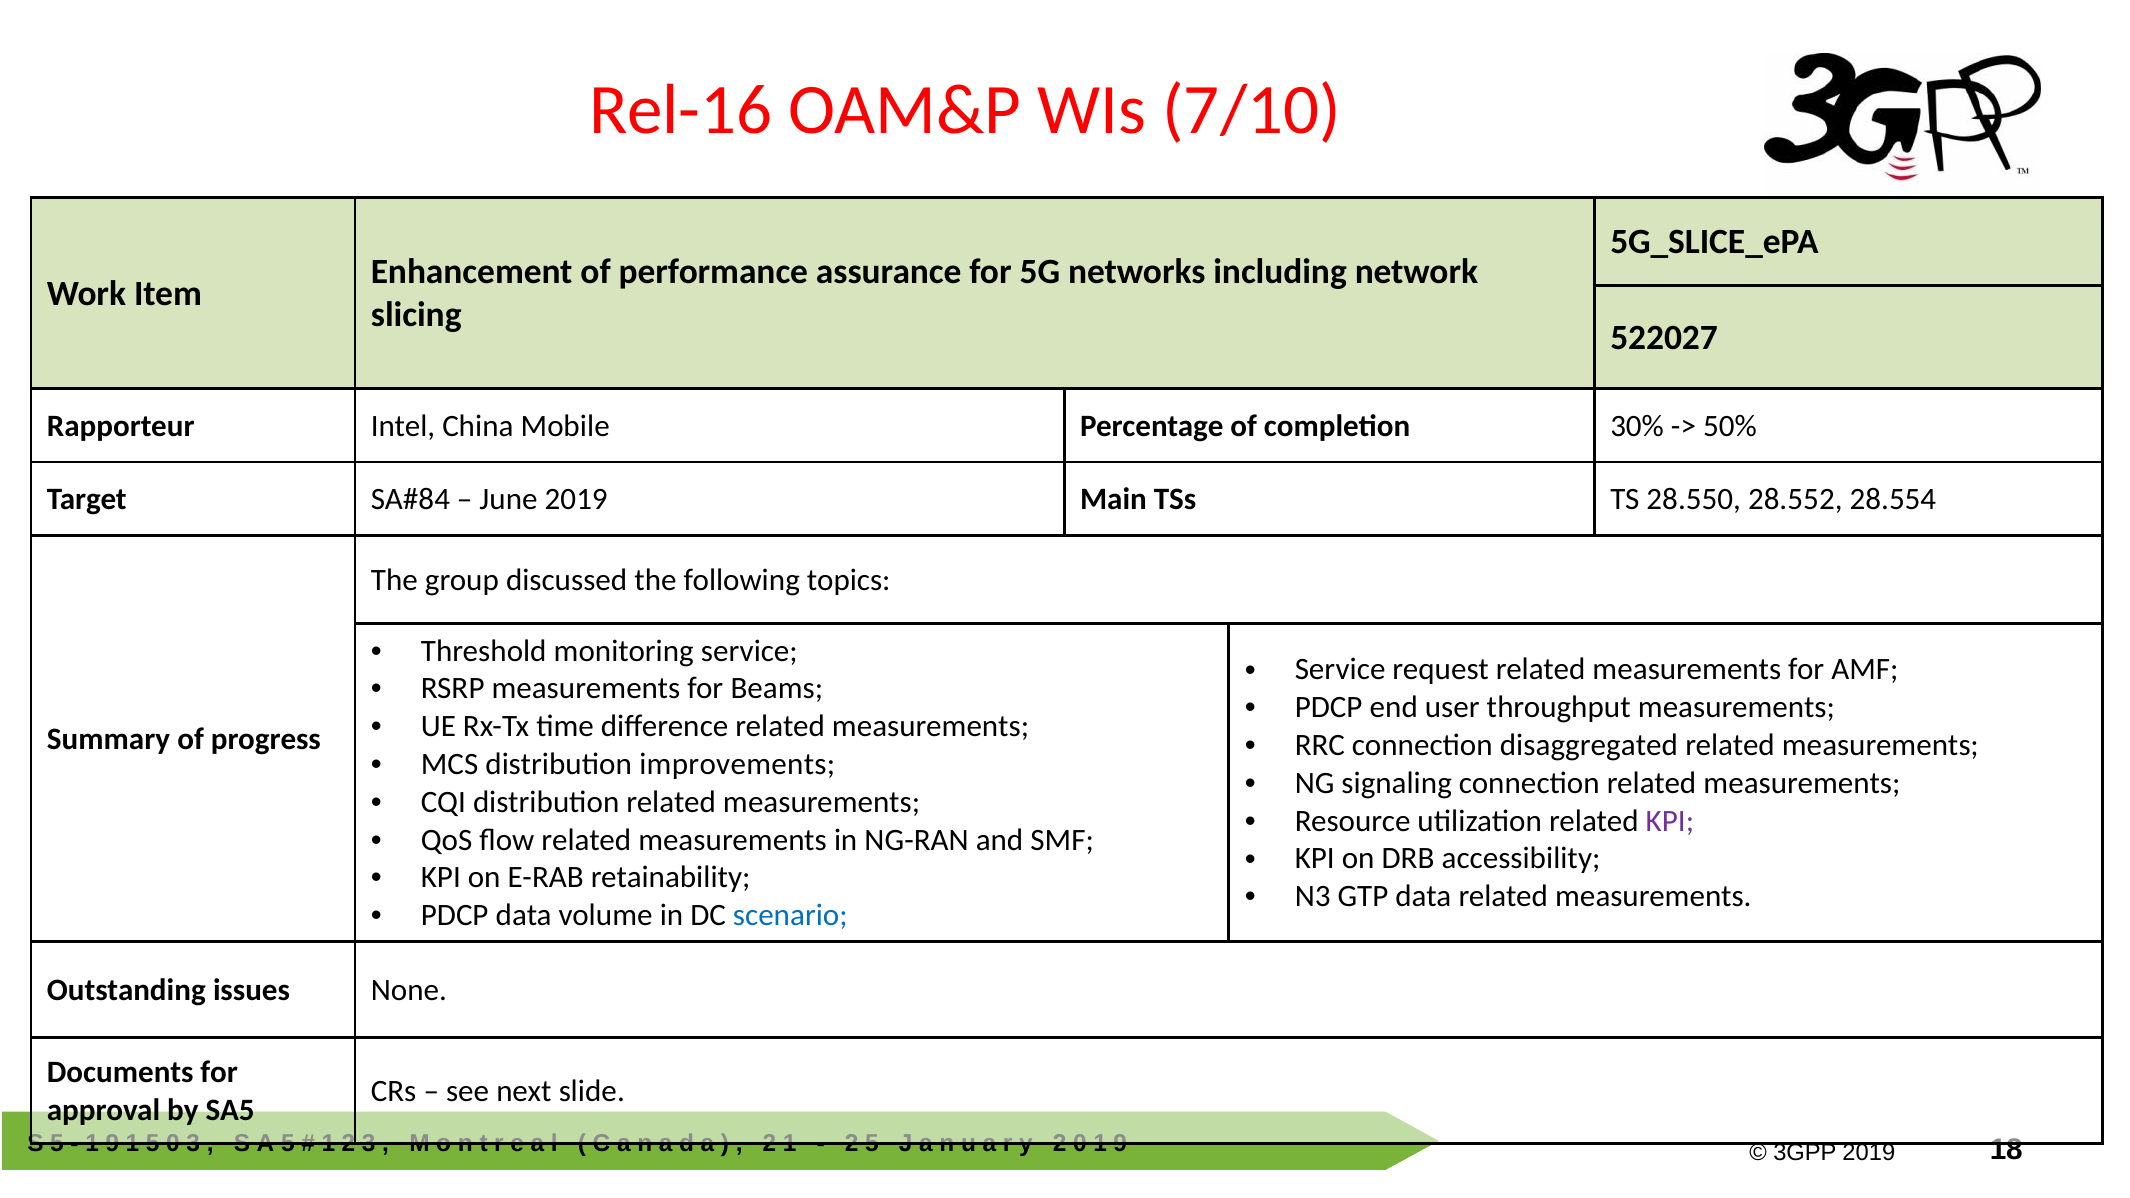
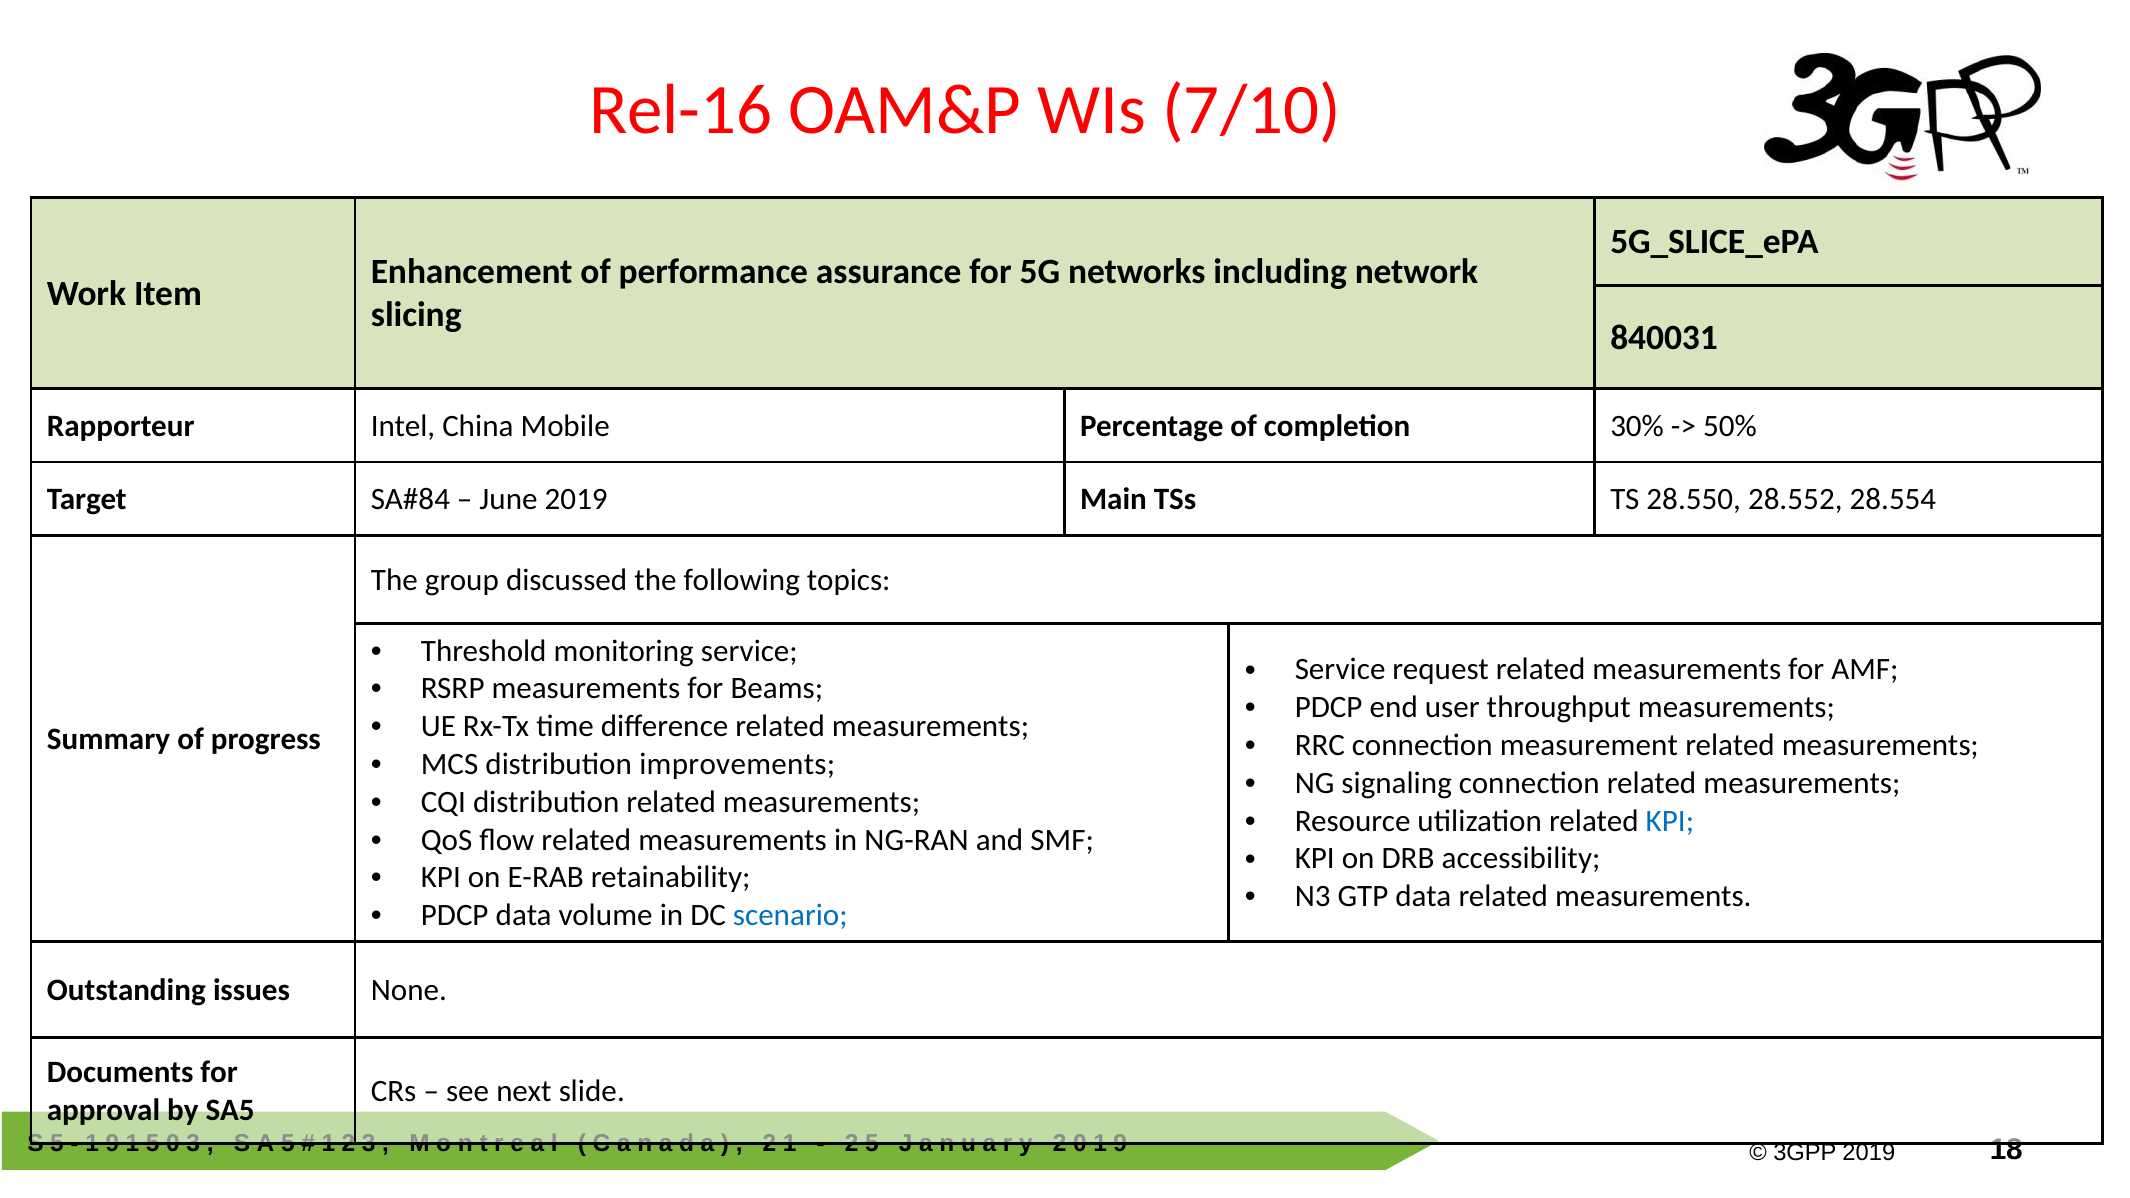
522027: 522027 -> 840031
disaggregated: disaggregated -> measurement
KPI at (1670, 821) colour: purple -> blue
